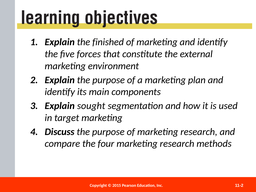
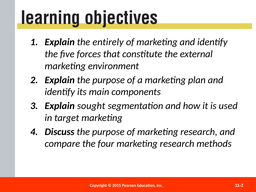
finished: finished -> entirely
